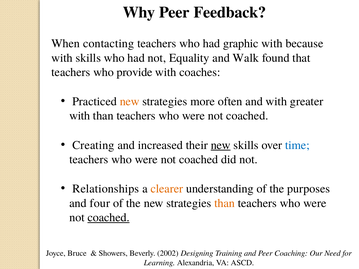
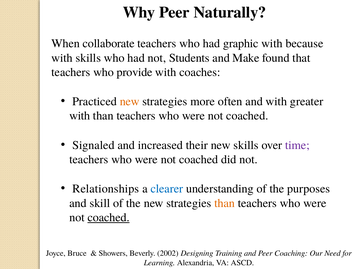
Feedback: Feedback -> Naturally
contacting: contacting -> collaborate
Equality: Equality -> Students
Walk: Walk -> Make
Creating: Creating -> Signaled
new at (221, 145) underline: present -> none
time colour: blue -> purple
clearer colour: orange -> blue
four: four -> skill
